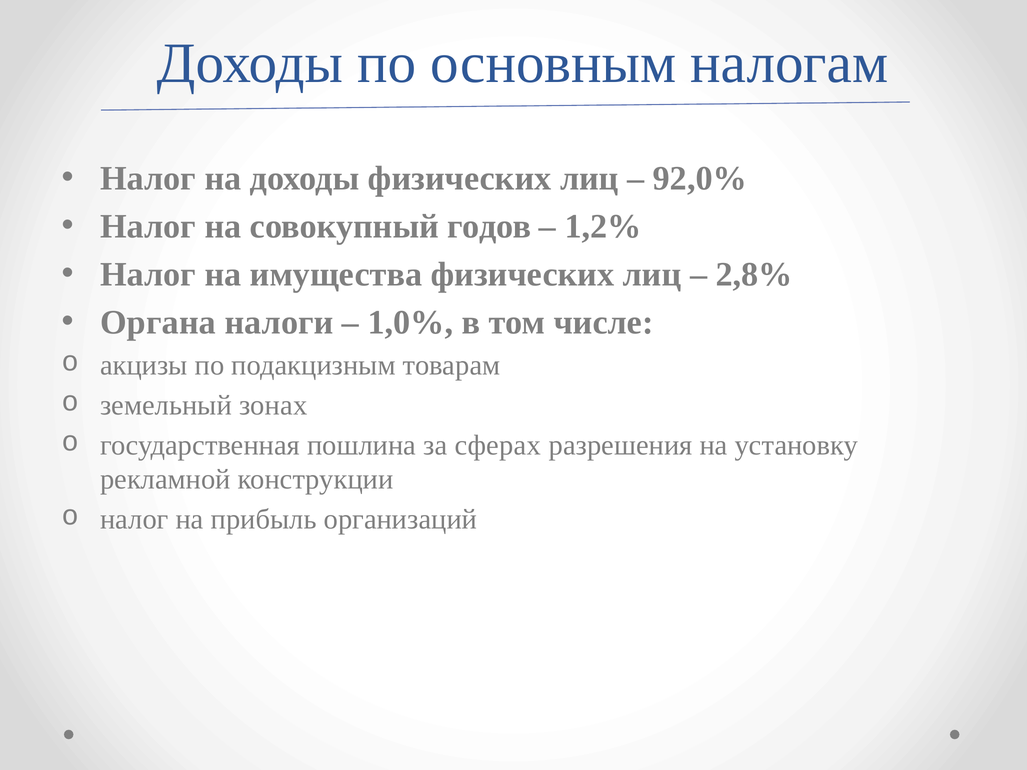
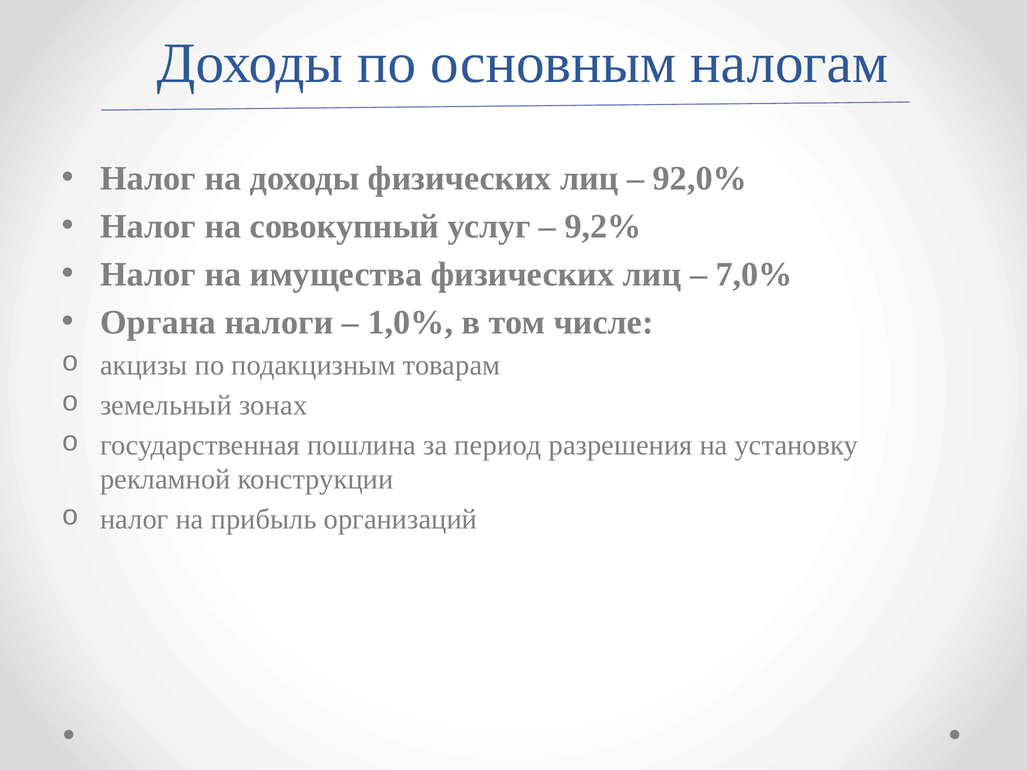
годов: годов -> услуг
1,2%: 1,2% -> 9,2%
2,8%: 2,8% -> 7,0%
сферах: сферах -> период
